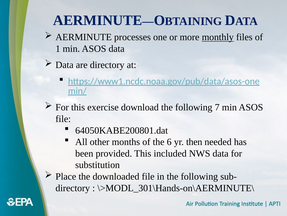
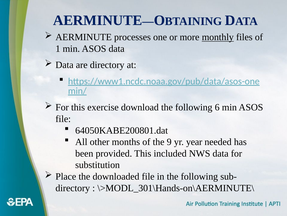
7: 7 -> 6
6: 6 -> 9
then: then -> year
